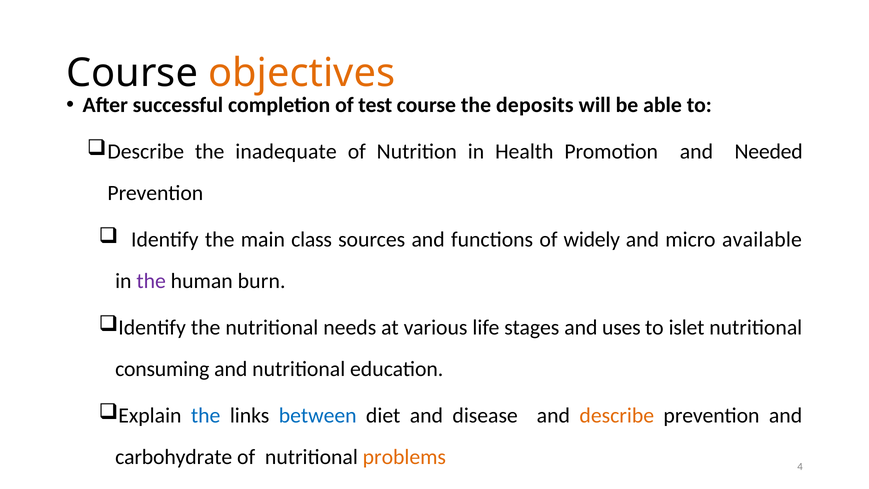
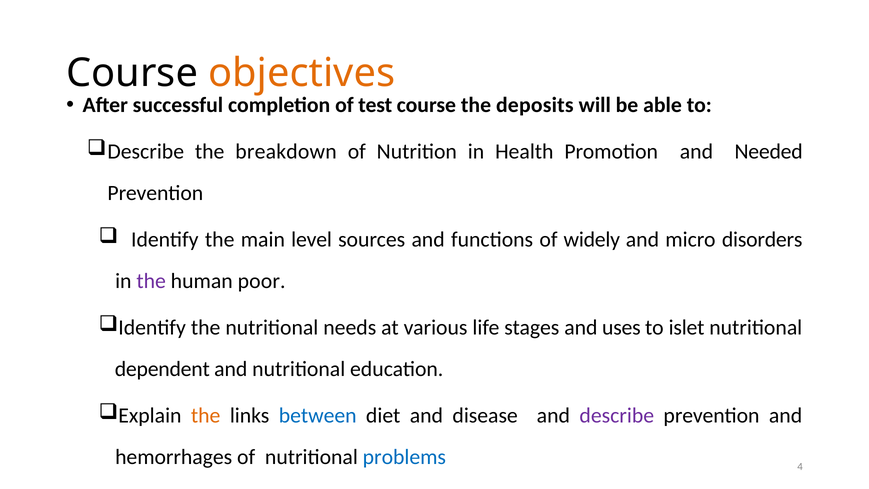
inadequate: inadequate -> breakdown
class: class -> level
available: available -> disorders
burn: burn -> poor
consuming: consuming -> dependent
the at (206, 415) colour: blue -> orange
describe at (617, 415) colour: orange -> purple
carbohydrate: carbohydrate -> hemorrhages
problems colour: orange -> blue
